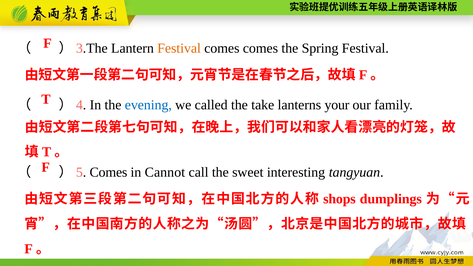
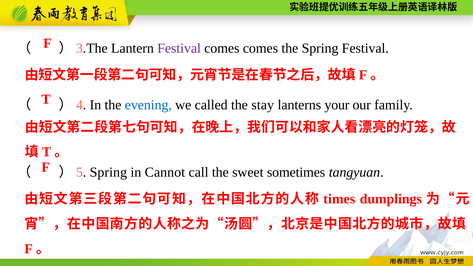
Festival at (179, 48) colour: orange -> purple
take: take -> stay
Comes at (108, 172): Comes -> Spring
interesting: interesting -> sometimes
shops: shops -> times
